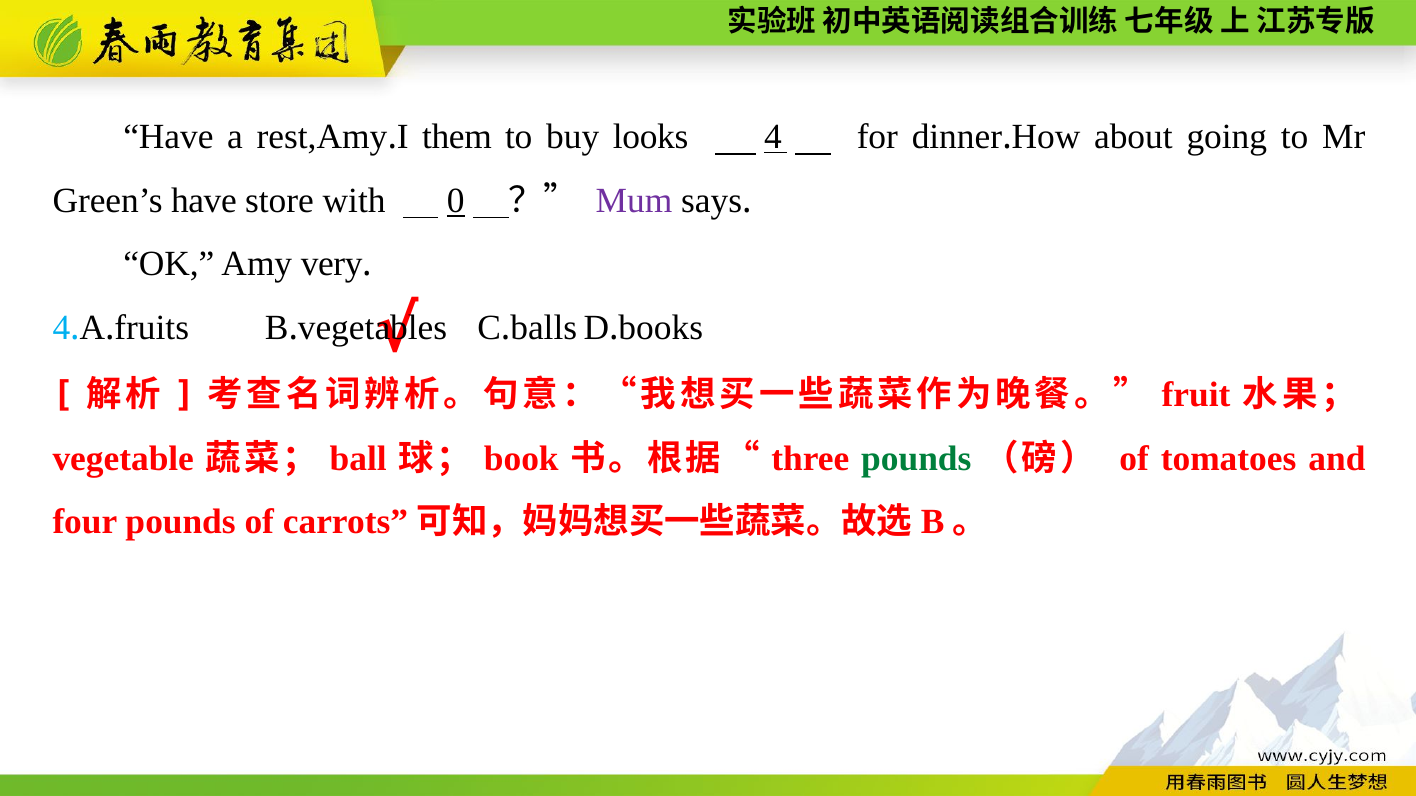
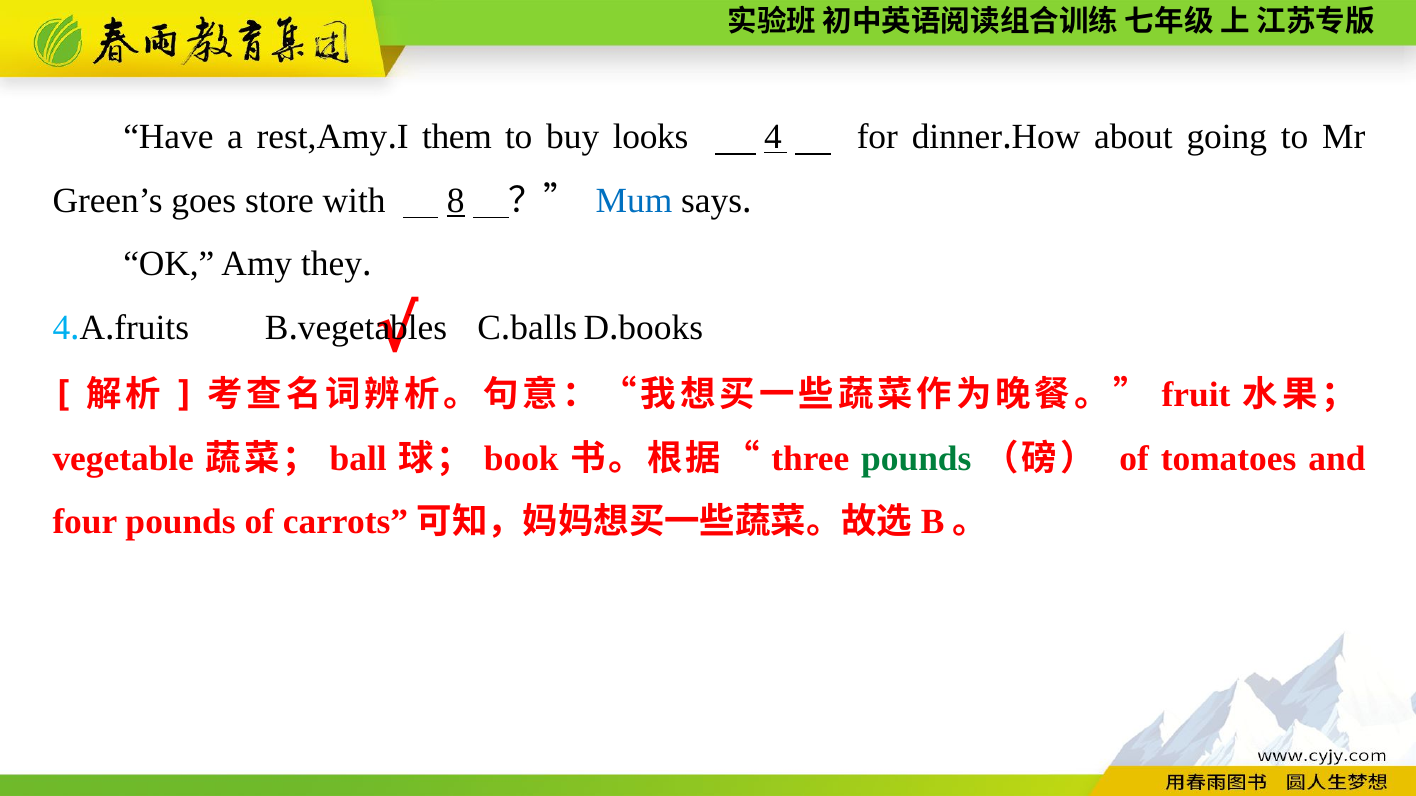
Green’s have: have -> goes
0: 0 -> 8
Mum colour: purple -> blue
very: very -> they
